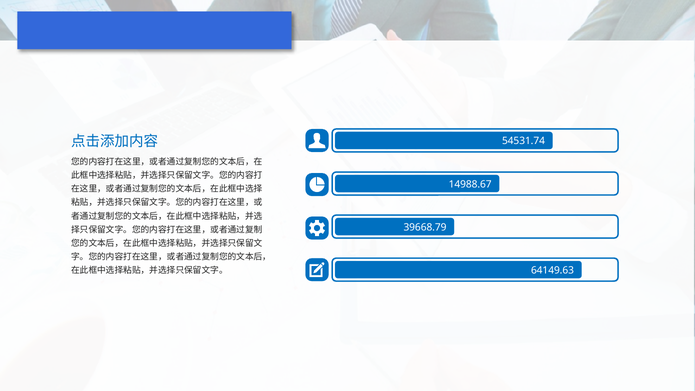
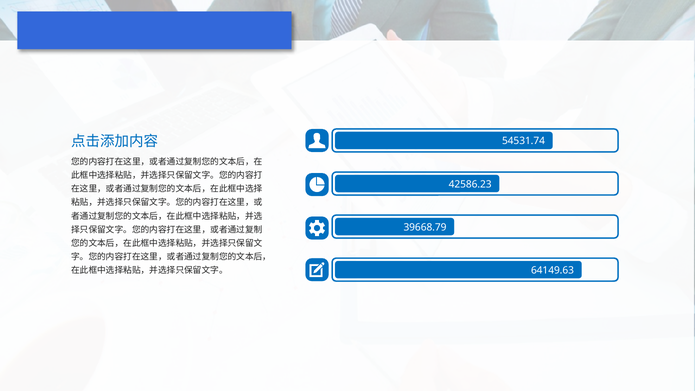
14988.67: 14988.67 -> 42586.23
